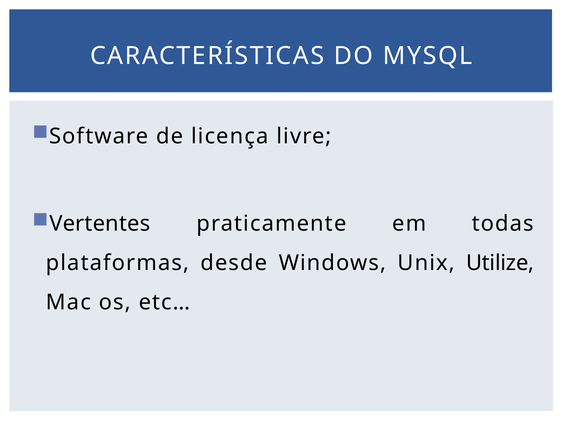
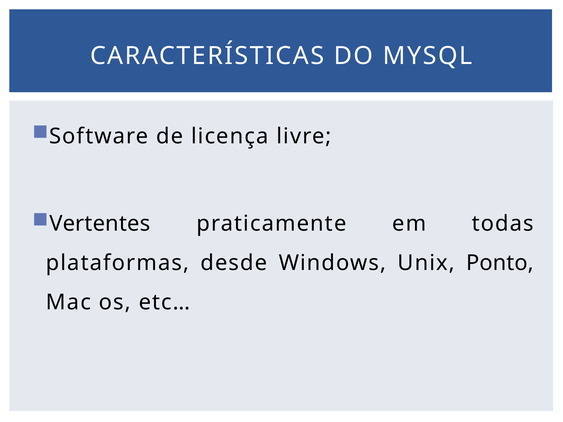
Utilize: Utilize -> Ponto
